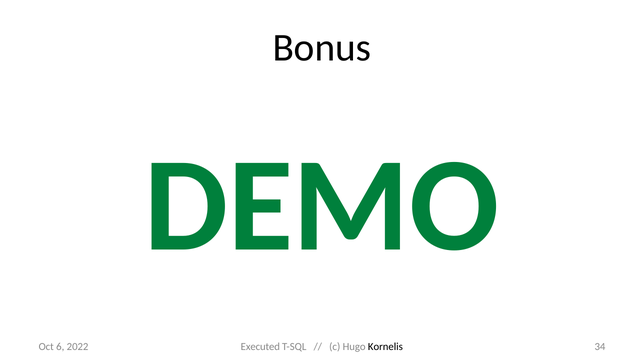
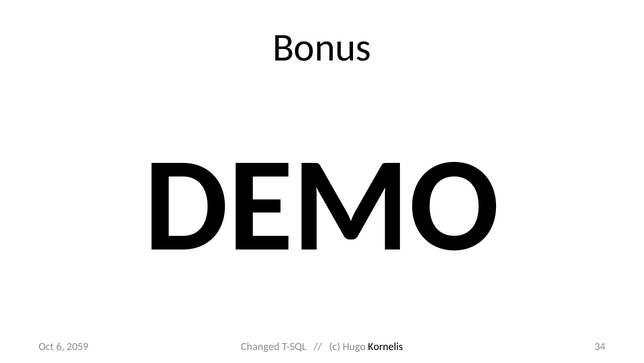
DEMO colour: green -> black
Executed: Executed -> Changed
2022: 2022 -> 2059
